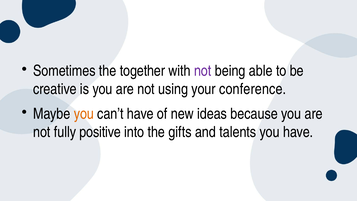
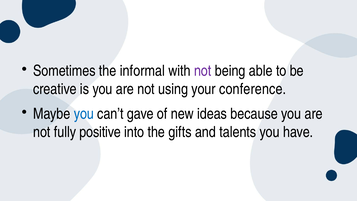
together: together -> informal
you at (84, 114) colour: orange -> blue
can’t have: have -> gave
